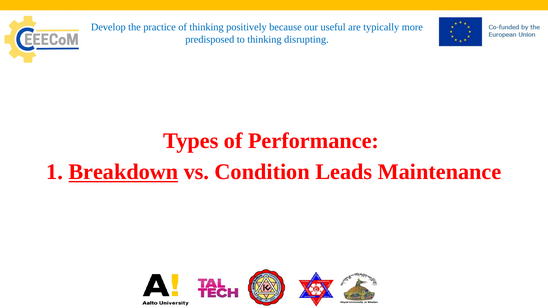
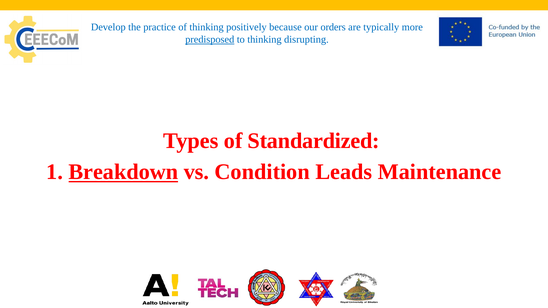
useful: useful -> orders
predisposed underline: none -> present
Performance: Performance -> Standardized
